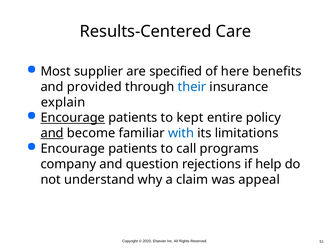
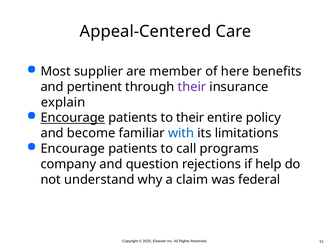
Results-Centered: Results-Centered -> Appeal-Centered
specified: specified -> member
provided: provided -> pertinent
their at (192, 87) colour: blue -> purple
to kept: kept -> their
and at (52, 133) underline: present -> none
appeal: appeal -> federal
